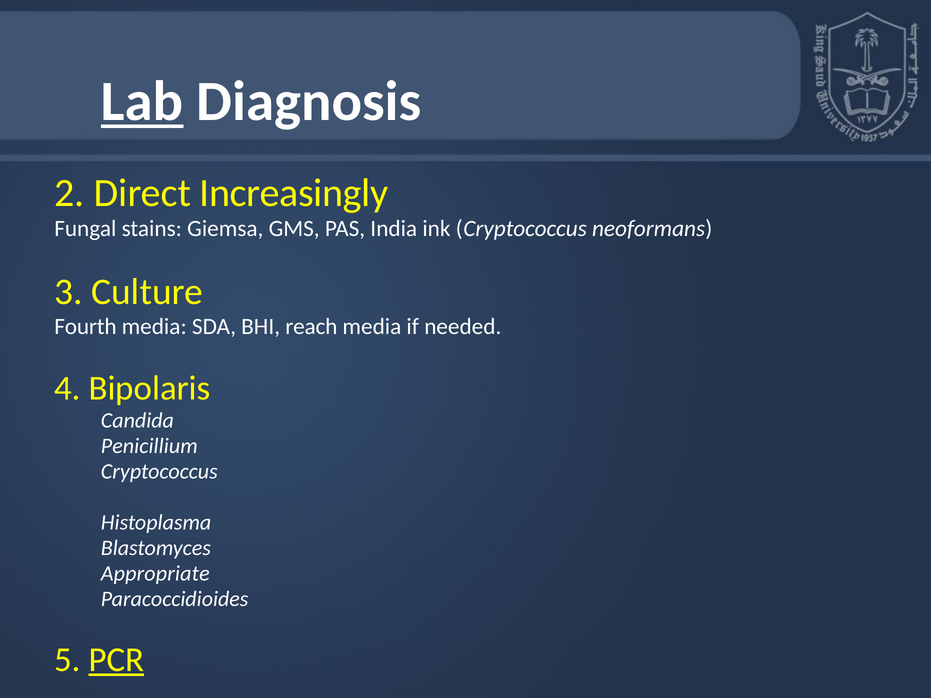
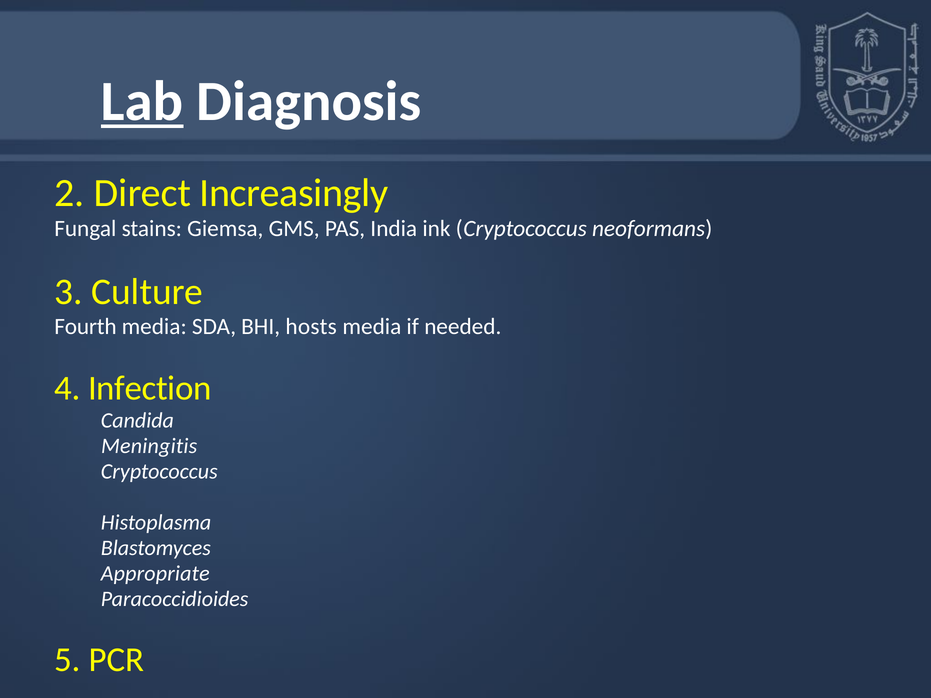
reach: reach -> hosts
Bipolaris: Bipolaris -> Infection
Penicillium: Penicillium -> Meningitis
PCR underline: present -> none
